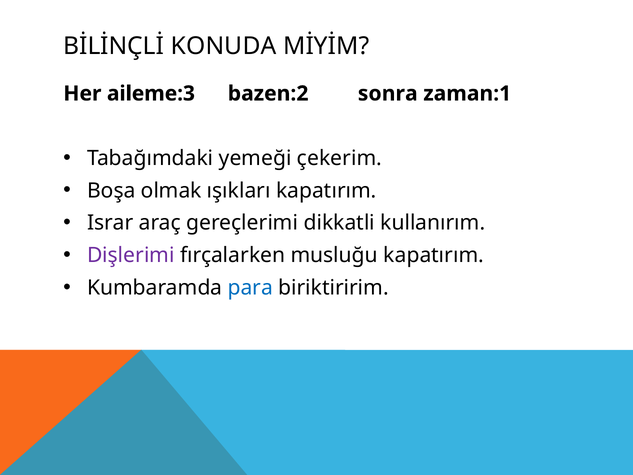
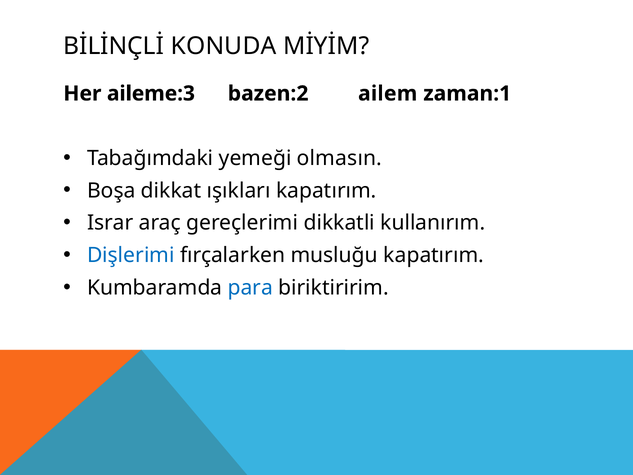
sonra: sonra -> ailem
çekerim: çekerim -> olmasın
olmak: olmak -> dikkat
Dişlerimi colour: purple -> blue
